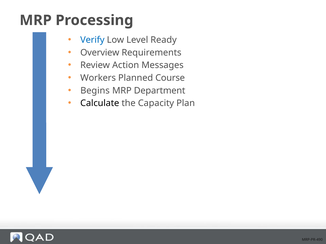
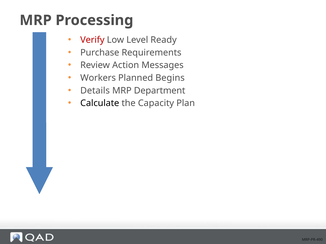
Verify colour: blue -> red
Overview: Overview -> Purchase
Course: Course -> Begins
Begins: Begins -> Details
